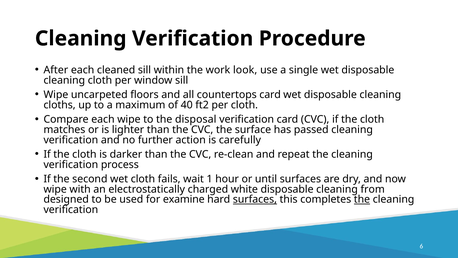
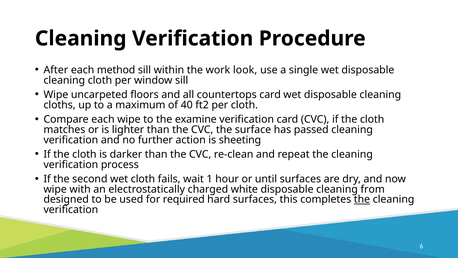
cleaned: cleaned -> method
disposal: disposal -> examine
carefully: carefully -> sheeting
examine: examine -> required
surfaces at (255, 199) underline: present -> none
